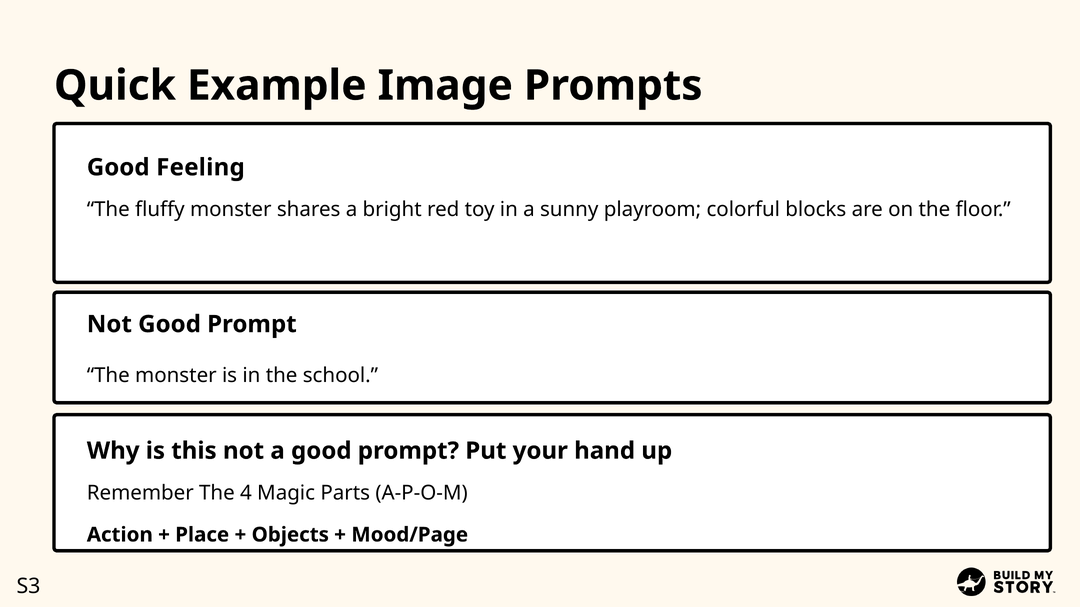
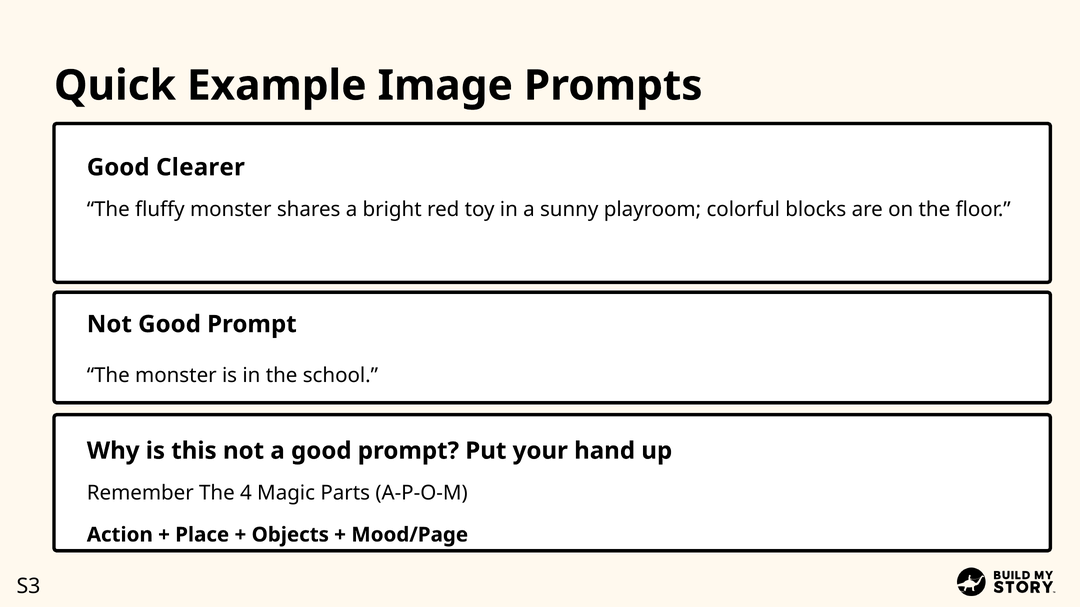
Feeling: Feeling -> Clearer
